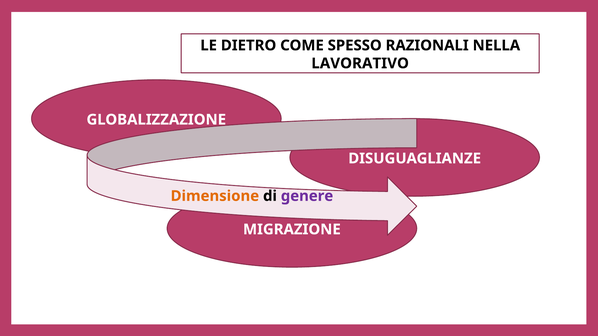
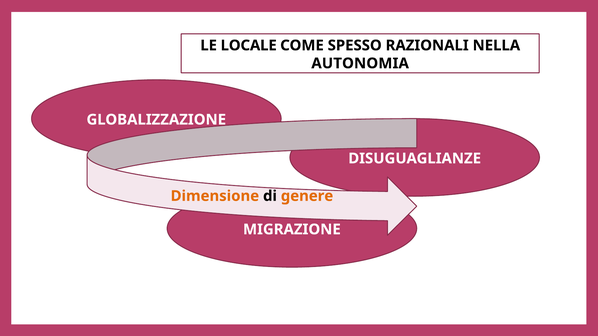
DIETRO: DIETRO -> LOCALE
LAVORATIVO: LAVORATIVO -> AUTONOMIA
genere colour: purple -> orange
